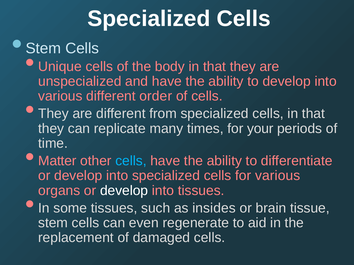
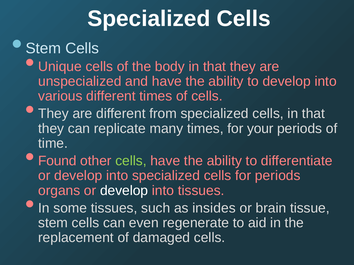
different order: order -> times
Matter: Matter -> Found
cells at (131, 161) colour: light blue -> light green
for various: various -> periods
